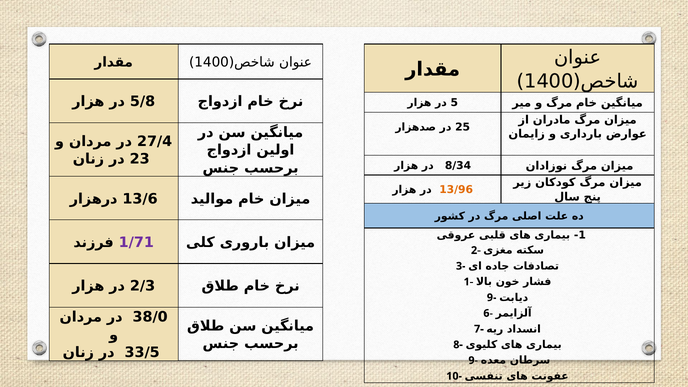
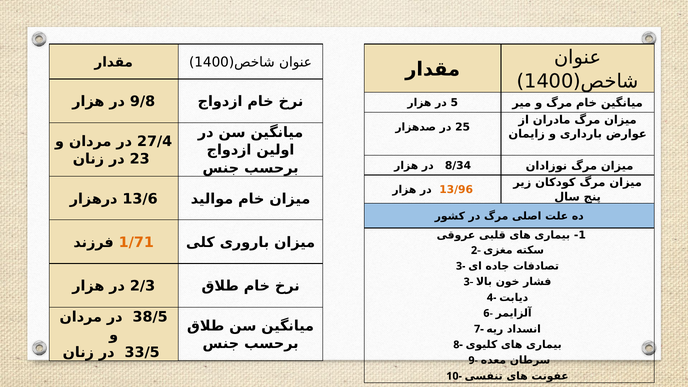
5/8: 5/8 -> 9/8
1/71 colour: purple -> orange
1- at (468, 282): 1- -> 3-
9- at (492, 298): 9- -> 4-
38/0: 38/0 -> 38/5
